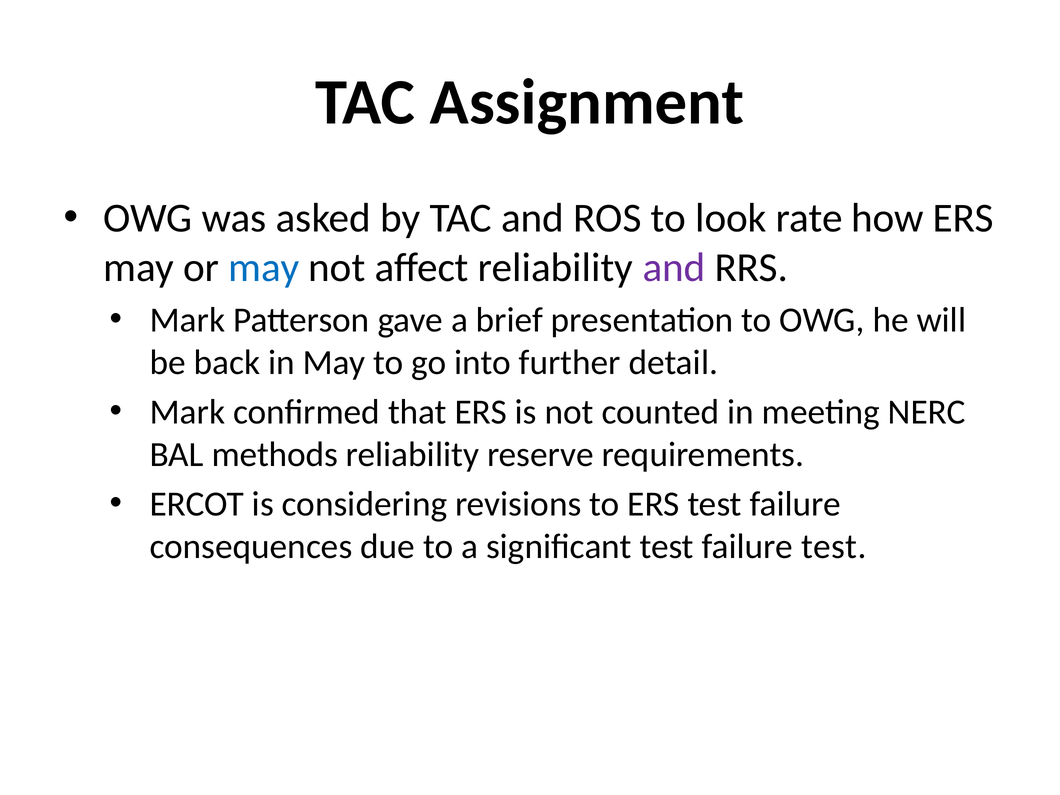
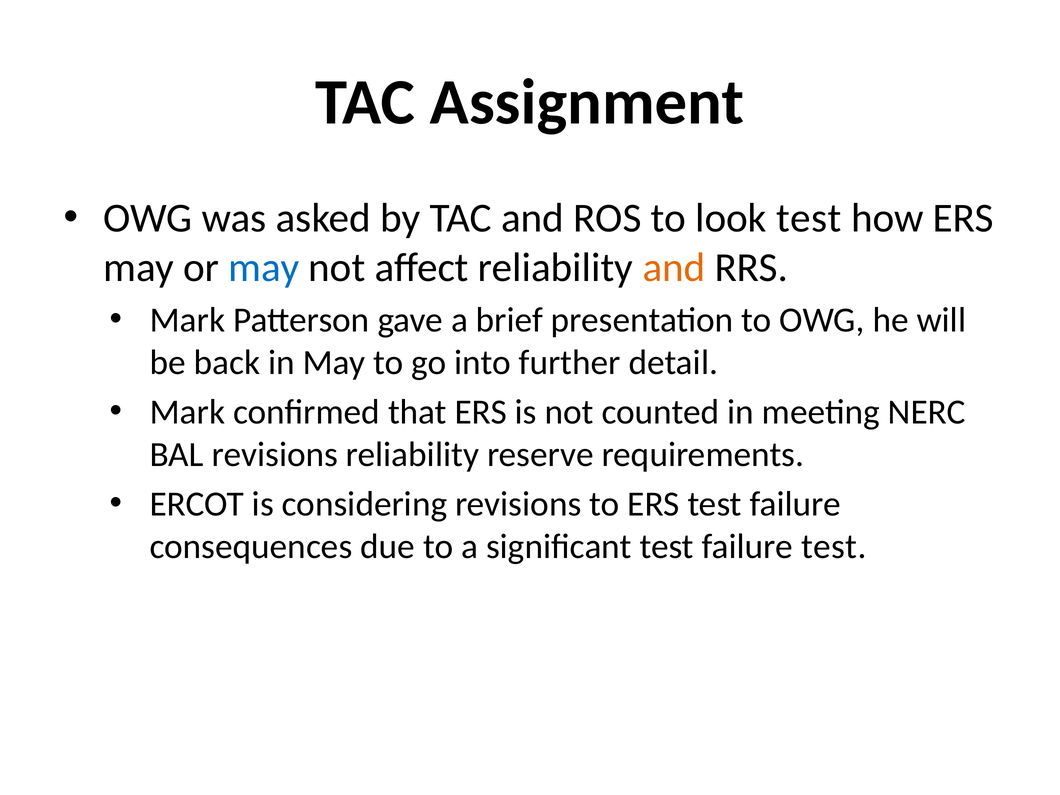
look rate: rate -> test
and at (674, 268) colour: purple -> orange
BAL methods: methods -> revisions
